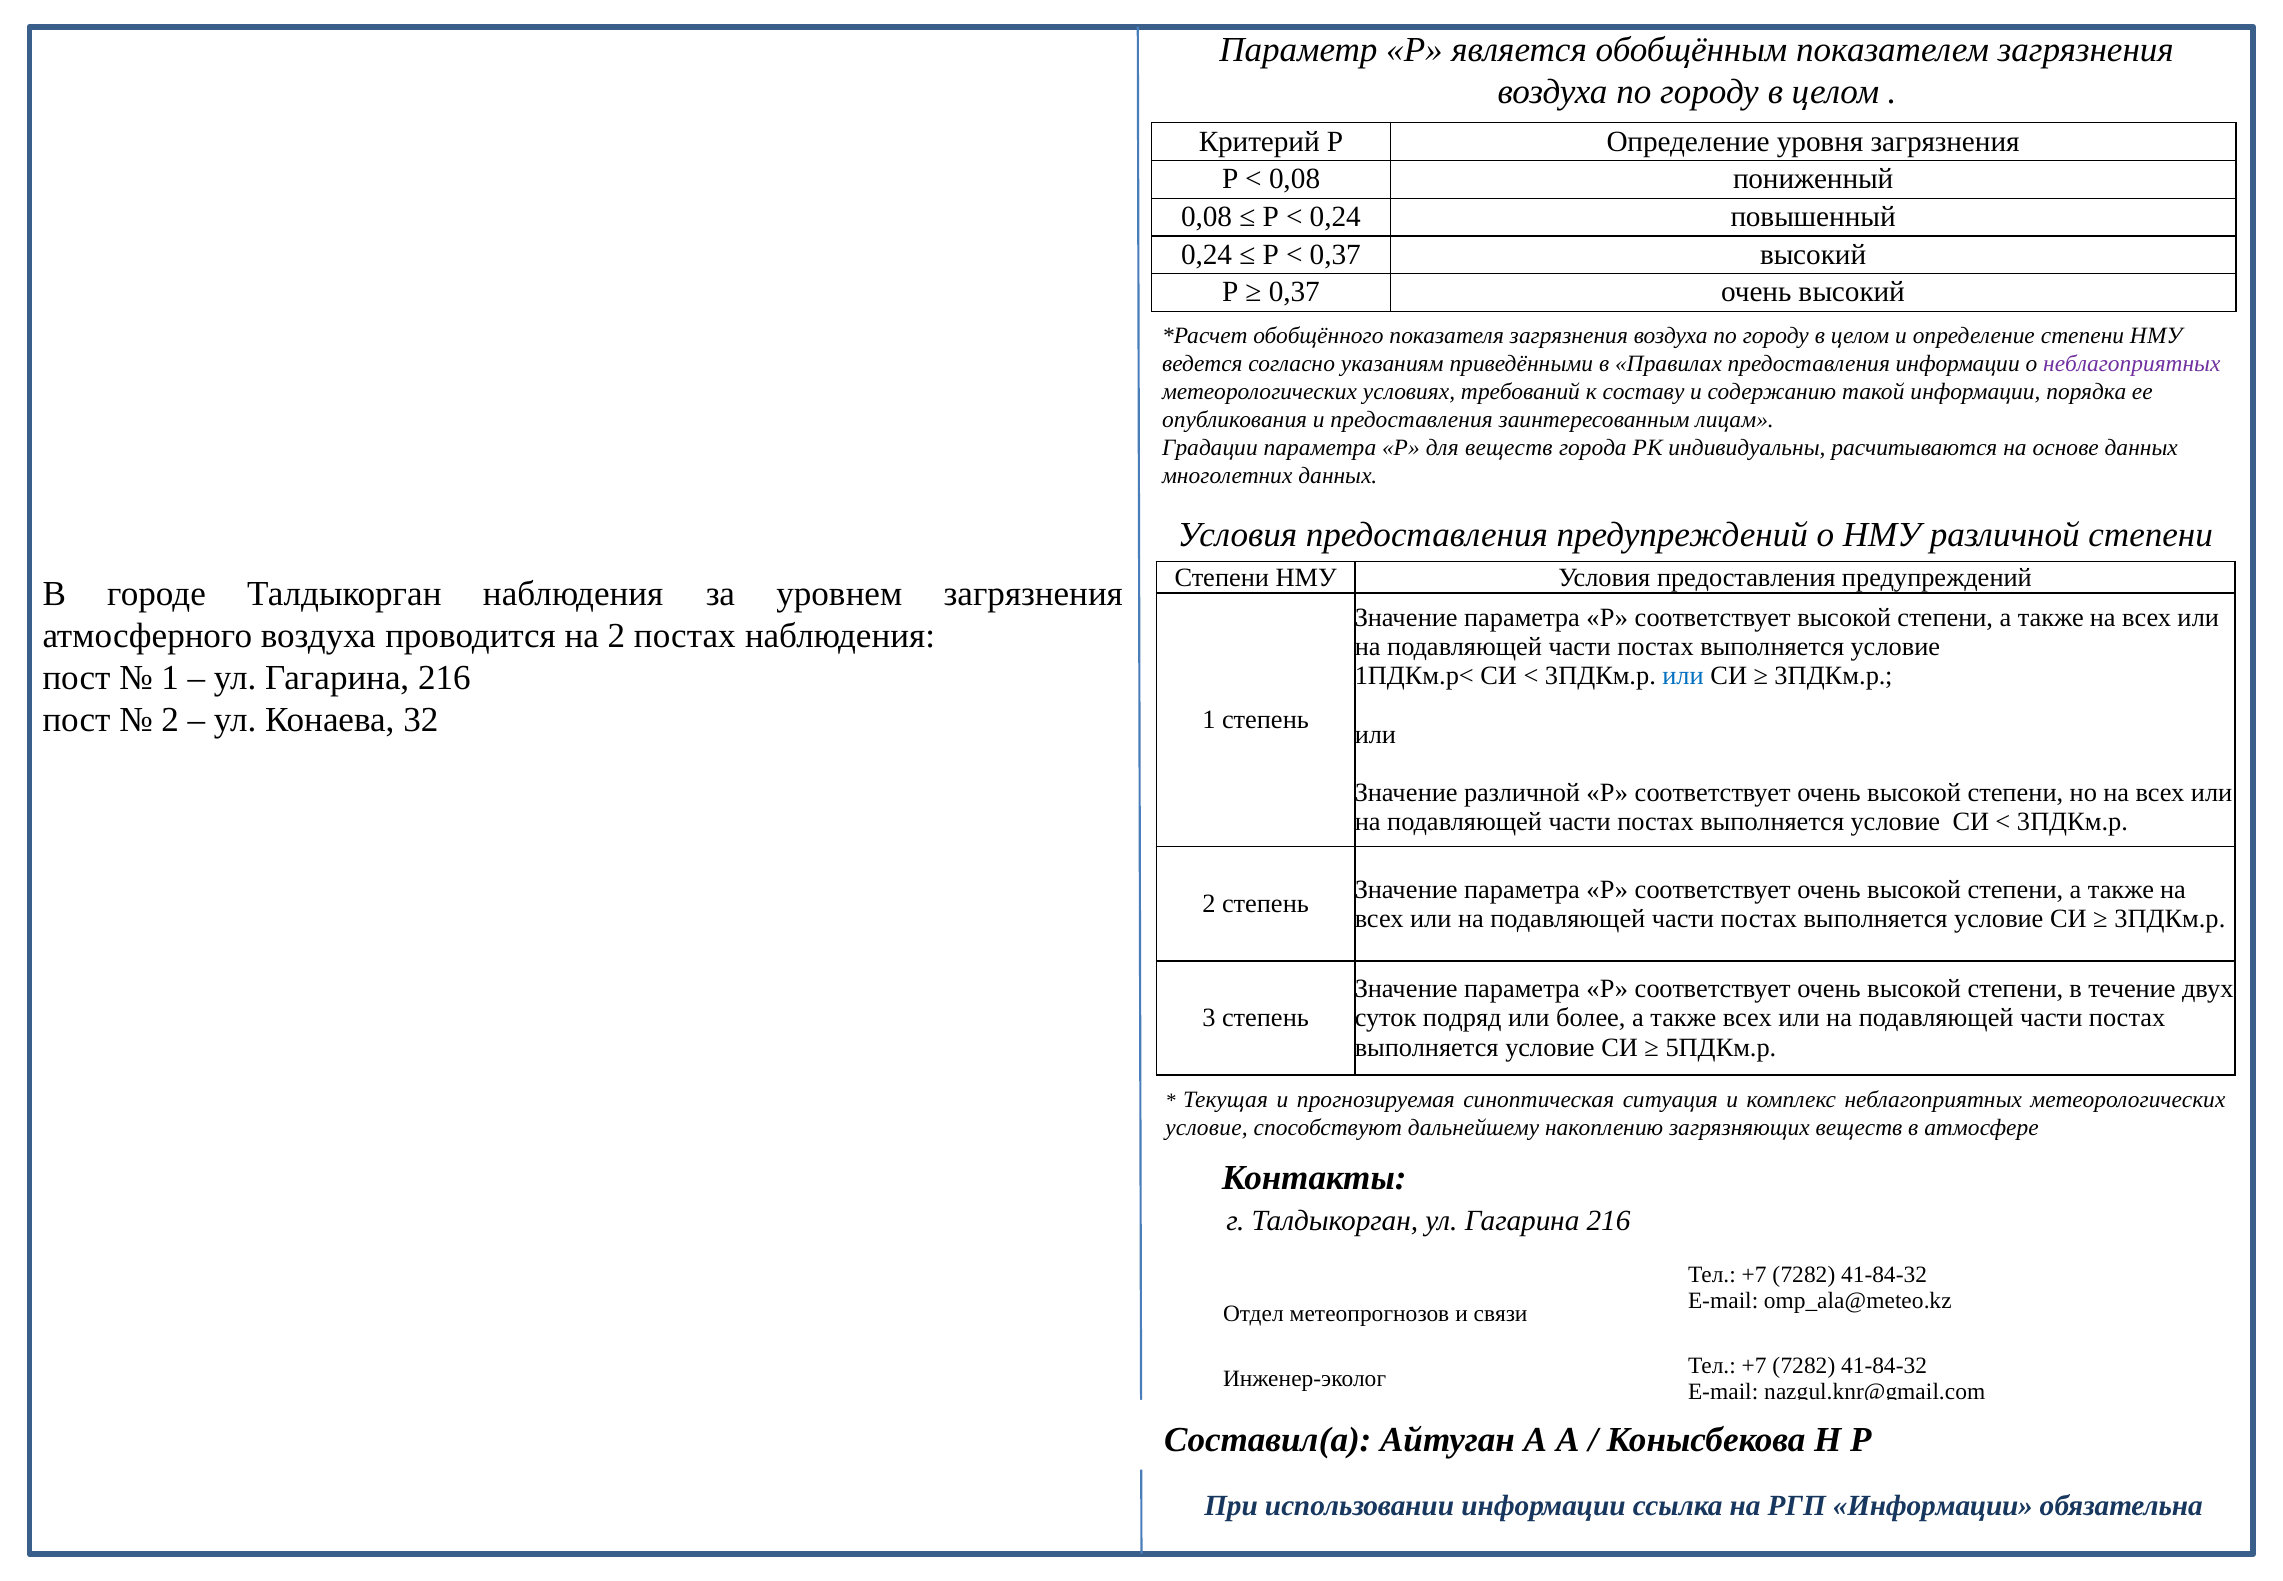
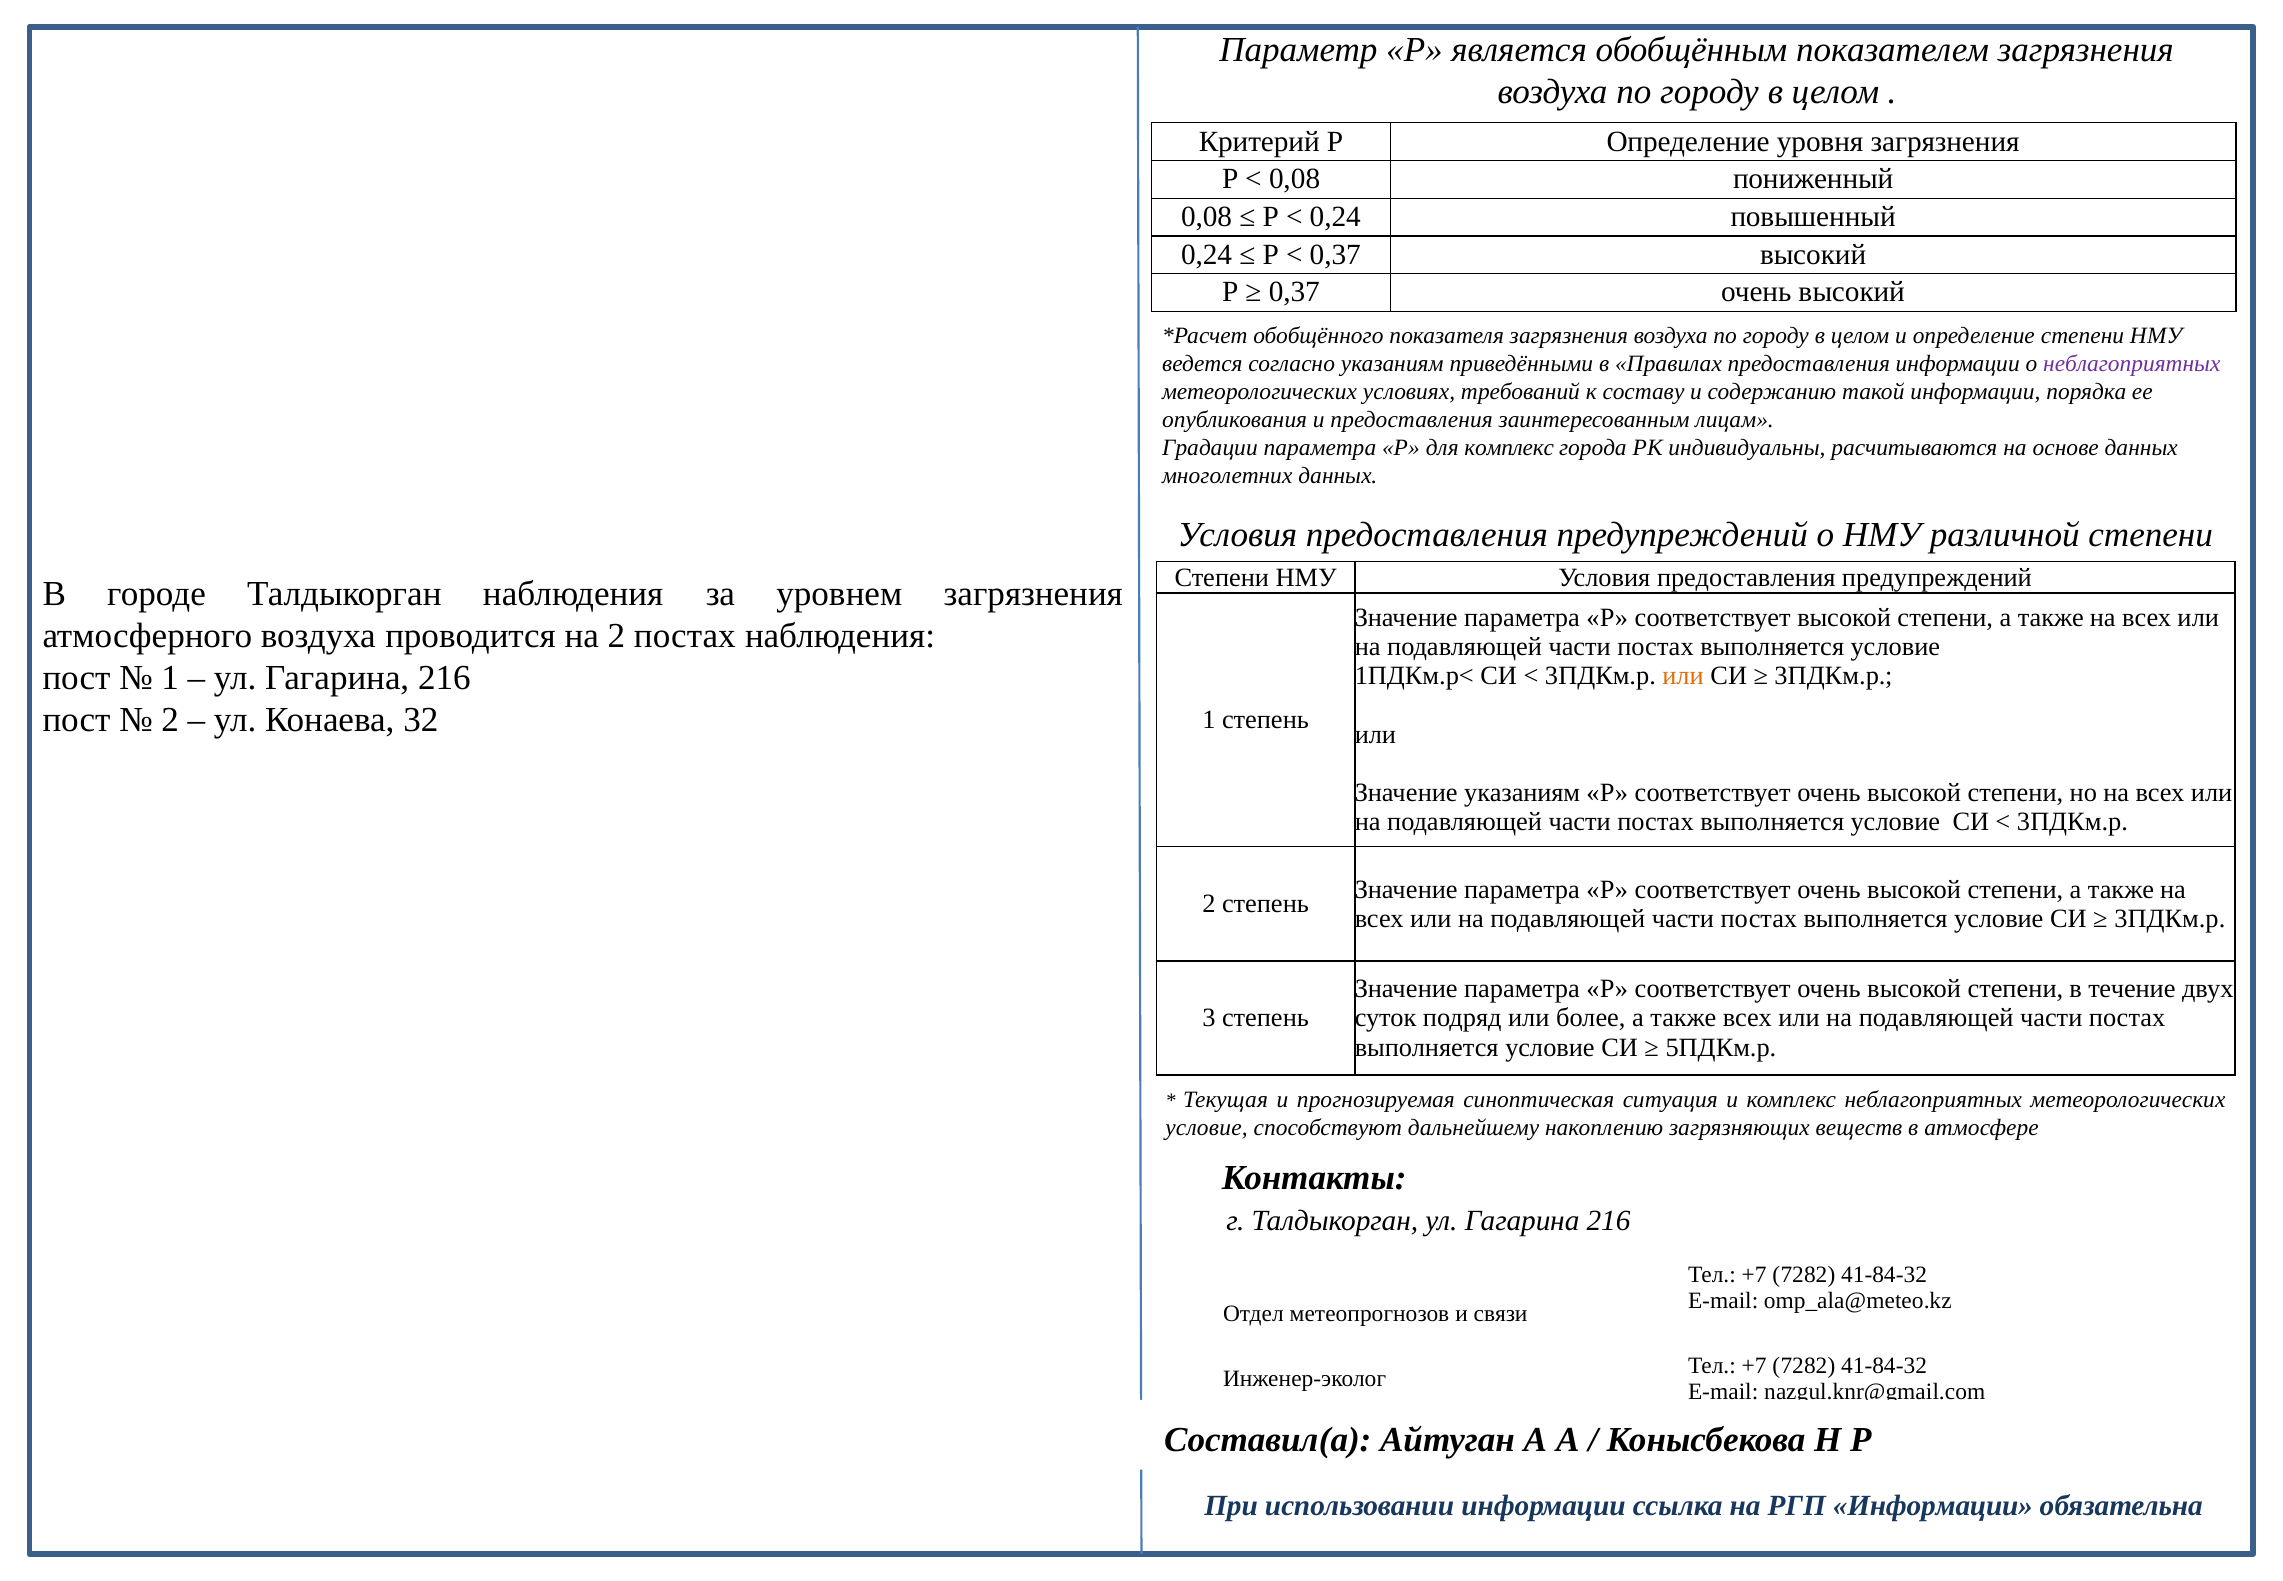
для веществ: веществ -> комплекс
или at (1683, 676) colour: blue -> orange
Значение различной: различной -> указаниям
